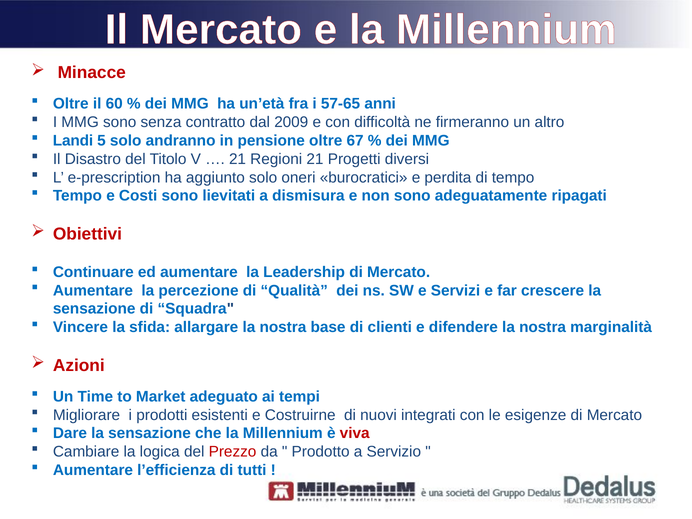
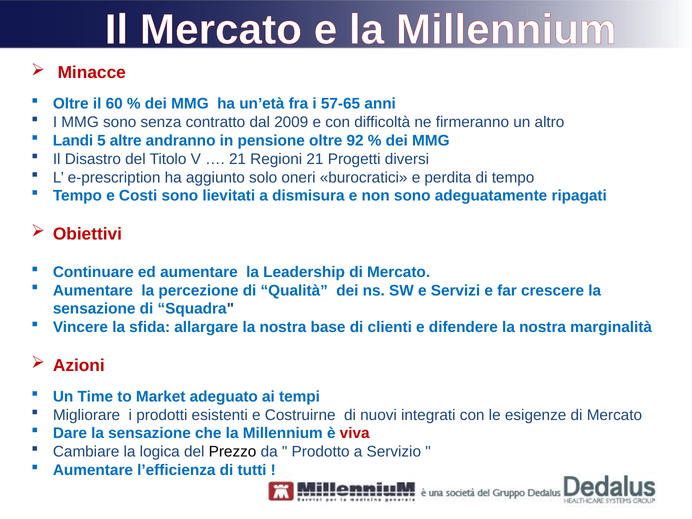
5 solo: solo -> altre
67: 67 -> 92
Prezzo colour: red -> black
